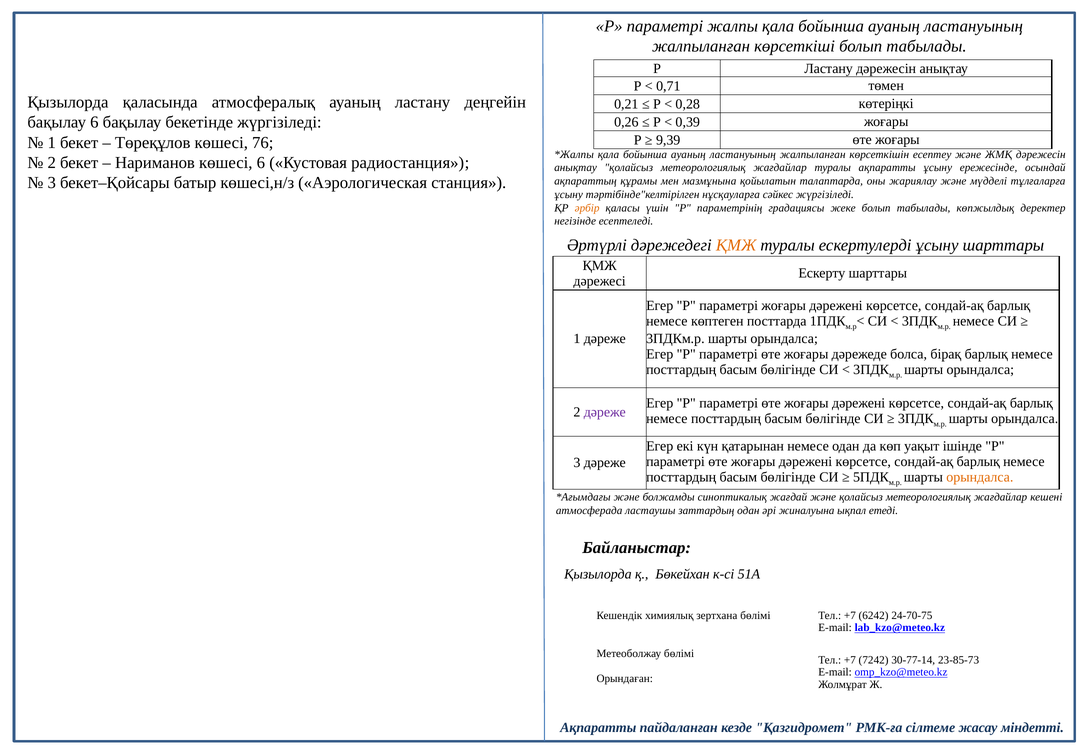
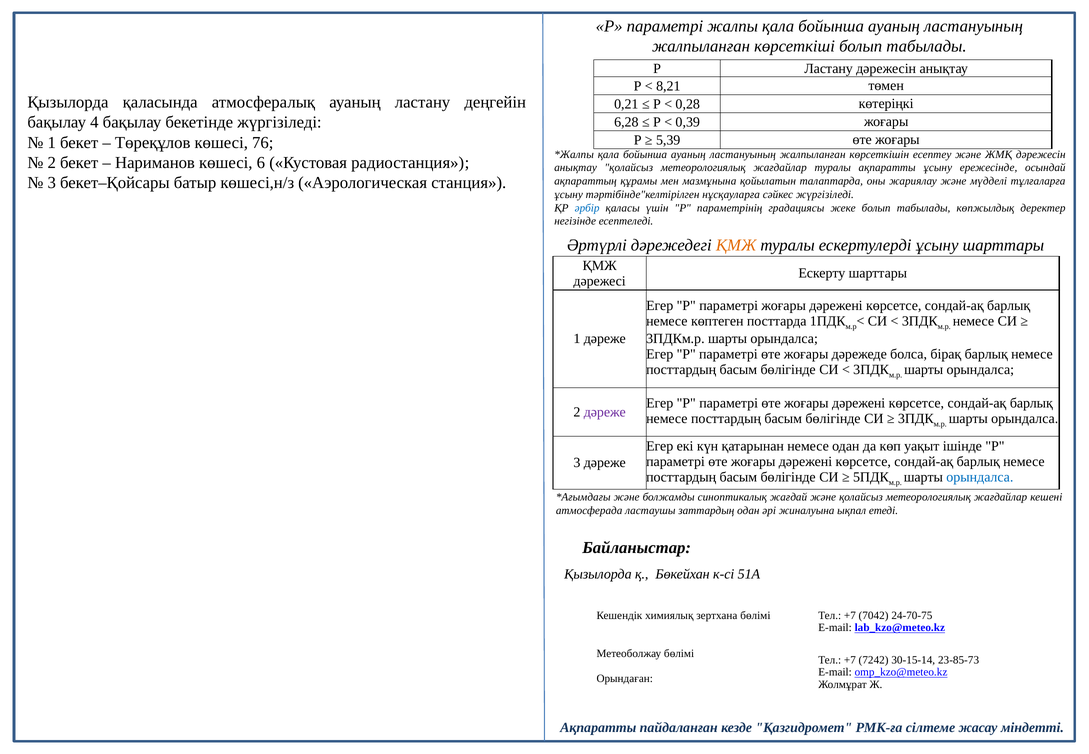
0,71: 0,71 -> 8,21
бақылау 6: 6 -> 4
0,26: 0,26 -> 6,28
9,39: 9,39 -> 5,39
әрбір colour: orange -> blue
орындалса at (980, 477) colour: orange -> blue
6242: 6242 -> 7042
30-77-14: 30-77-14 -> 30-15-14
